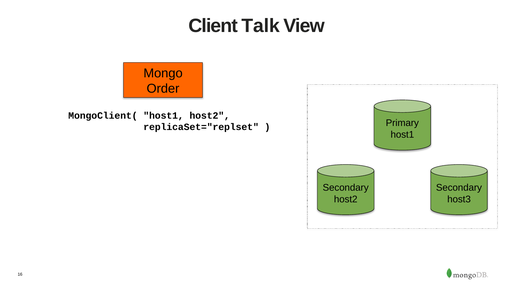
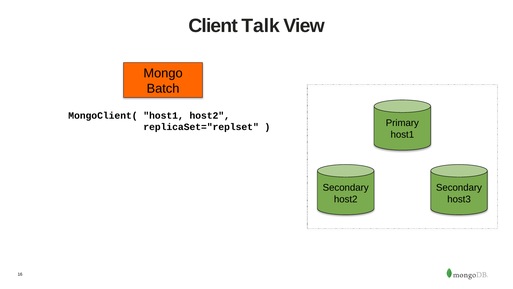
Order: Order -> Batch
